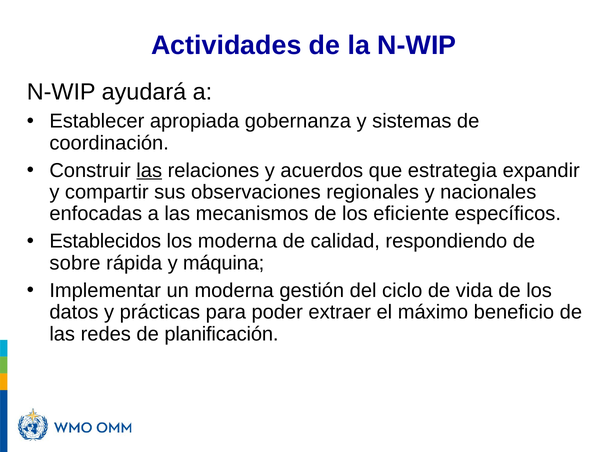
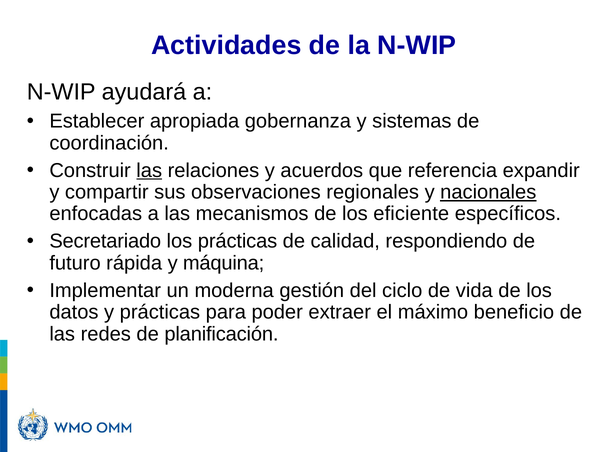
estrategia: estrategia -> referencia
nacionales underline: none -> present
Establecidos: Establecidos -> Secretariado
los moderna: moderna -> prácticas
sobre: sobre -> futuro
